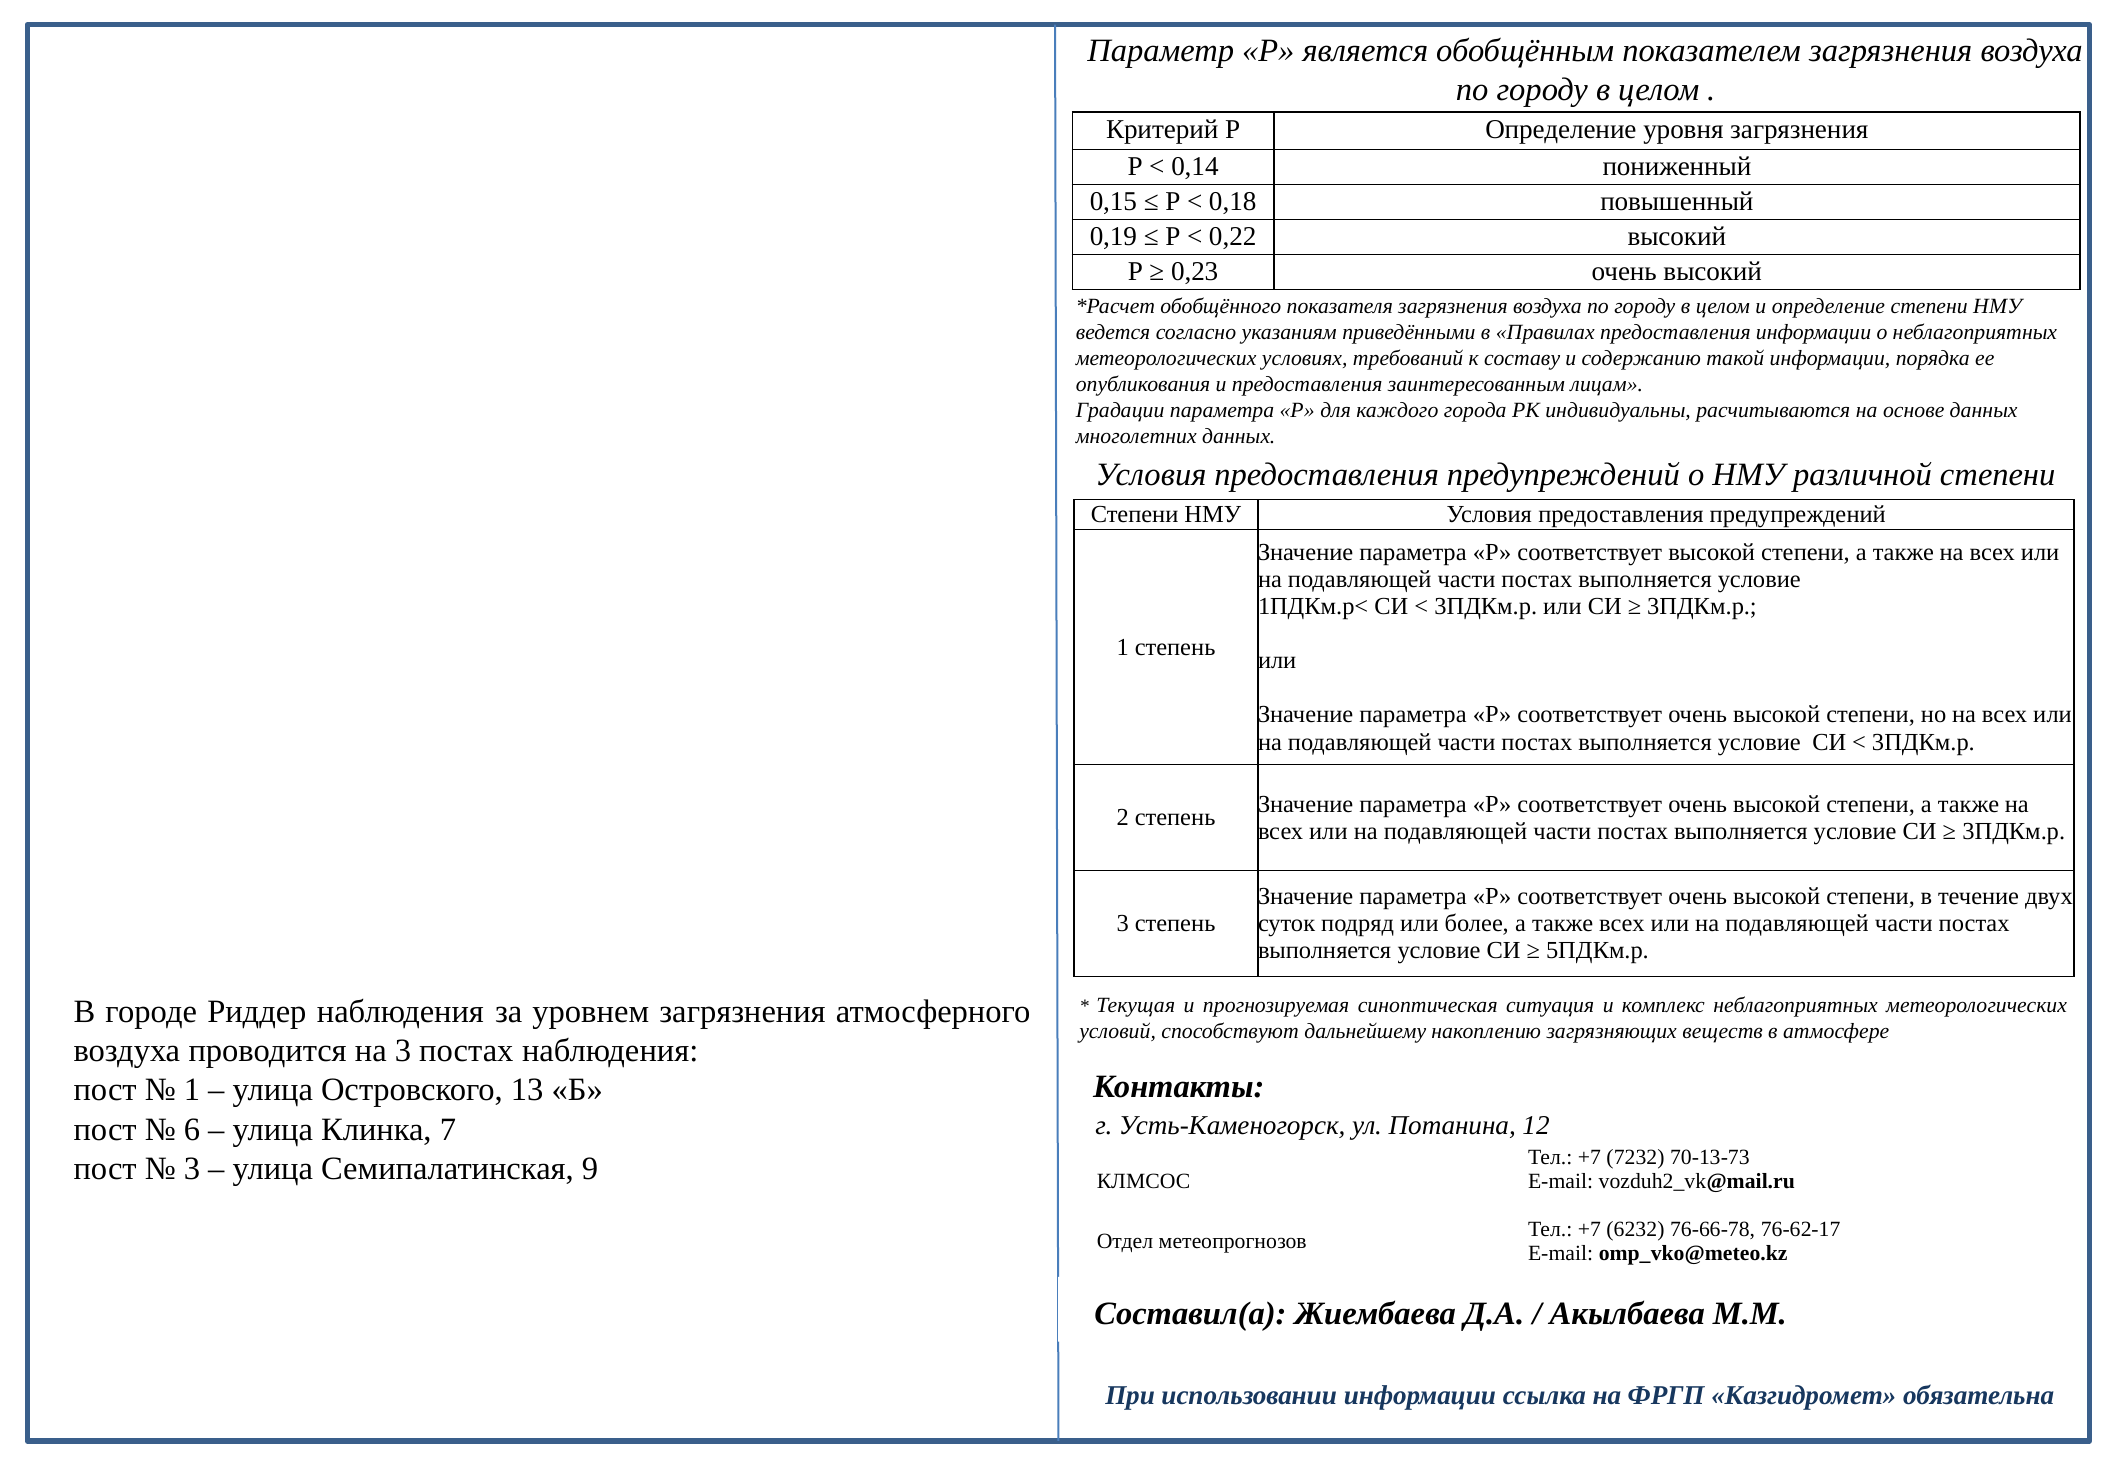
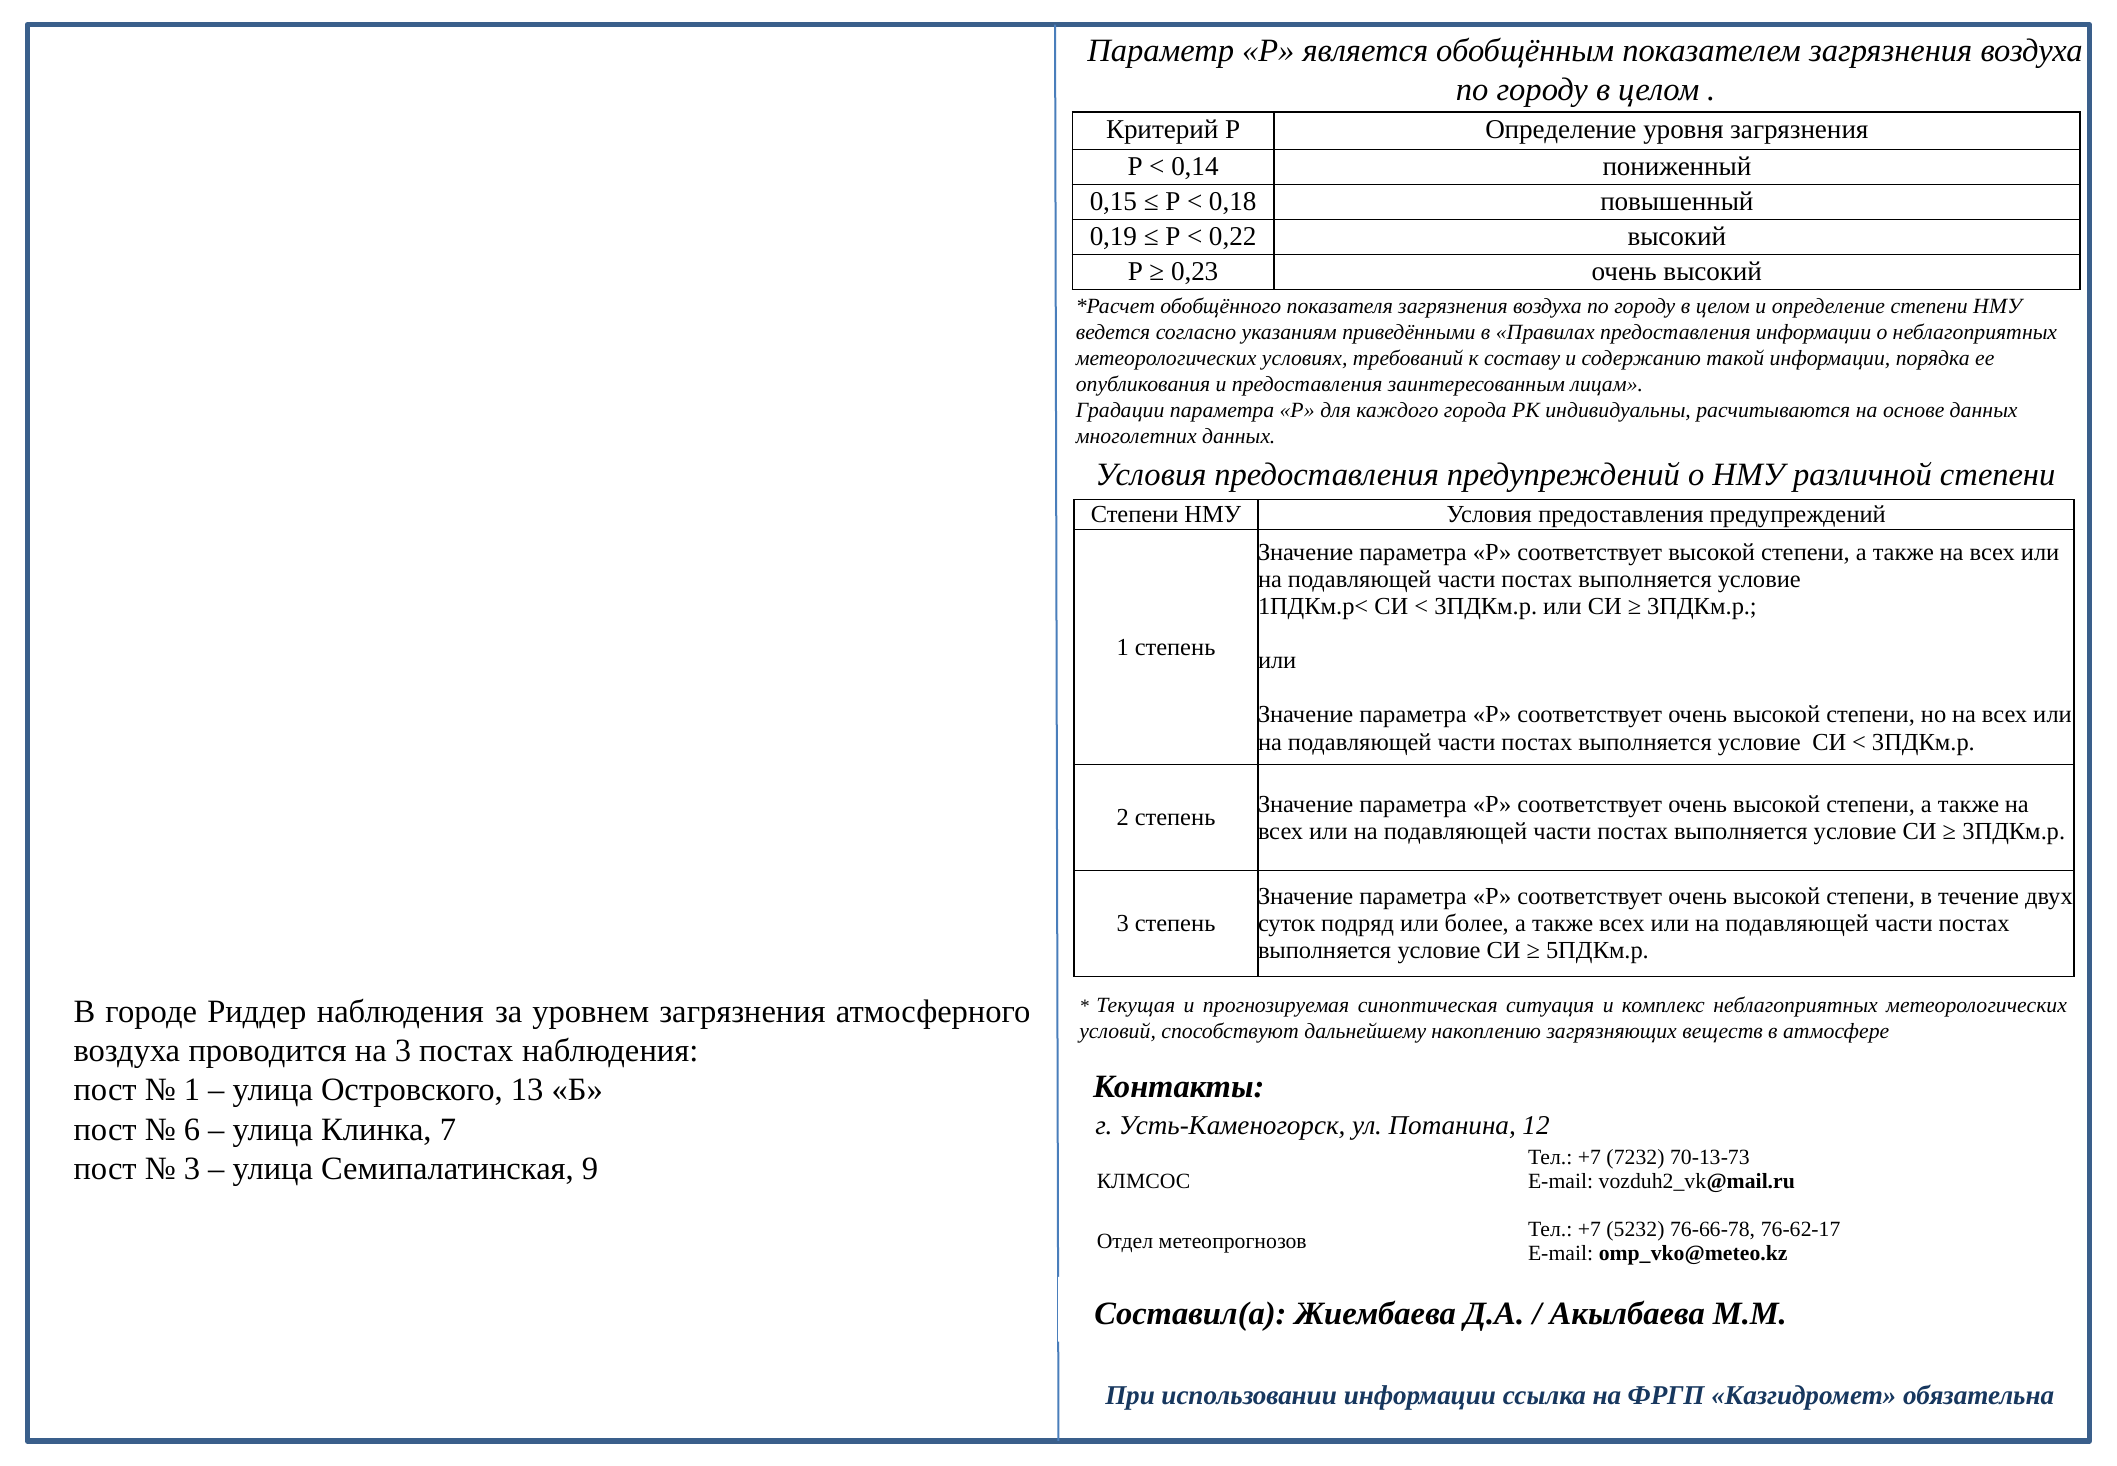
6232: 6232 -> 5232
